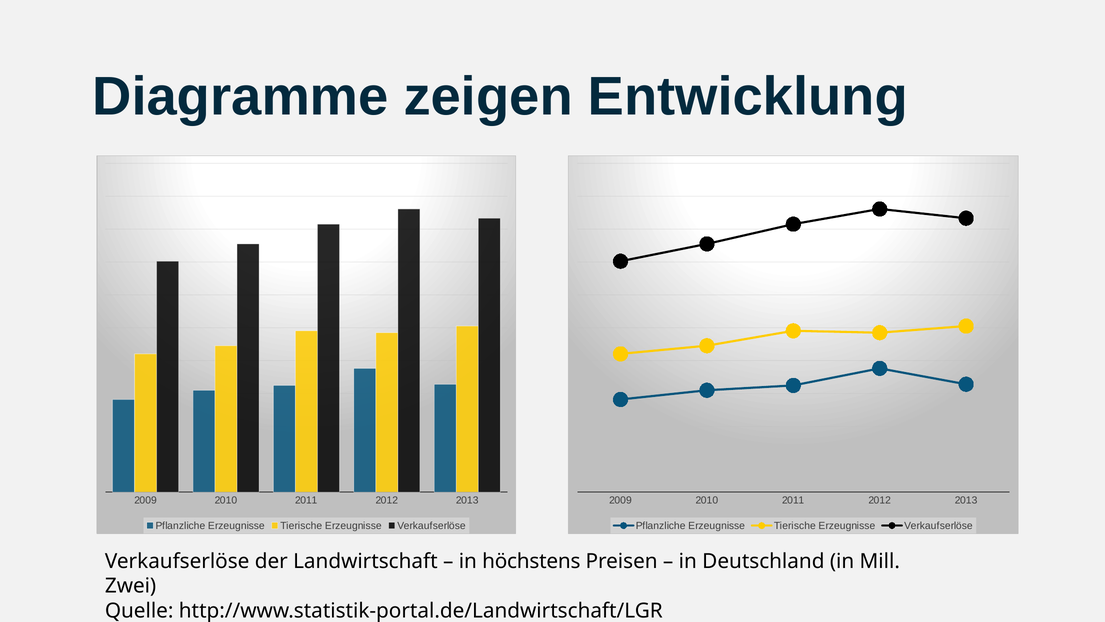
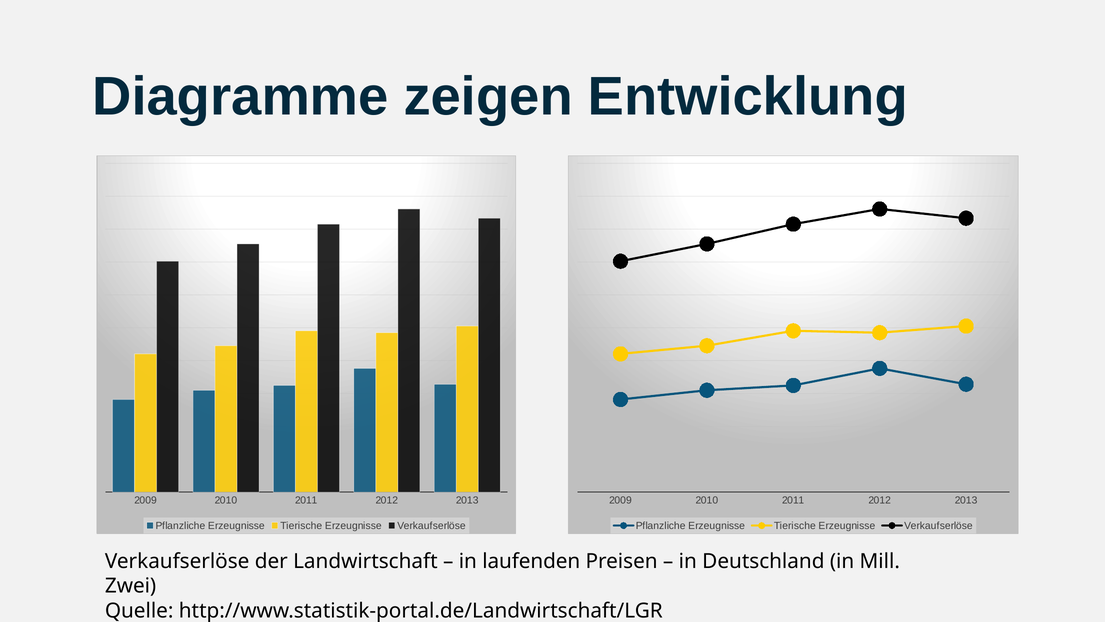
höchstens: höchstens -> laufenden
